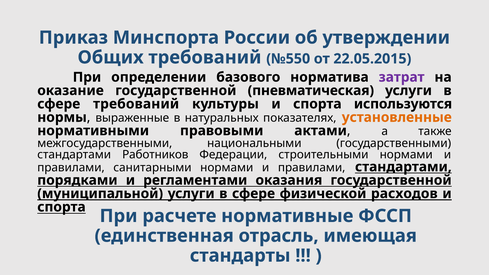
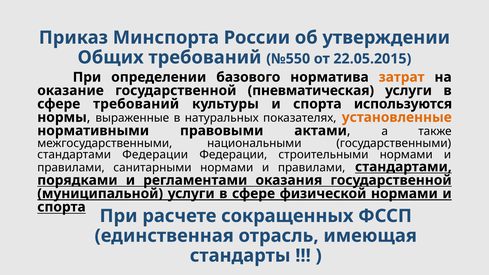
затрат colour: purple -> orange
стандартами Работников: Работников -> Федерации
физической расходов: расходов -> нормами
нормативные: нормативные -> сокращенных
